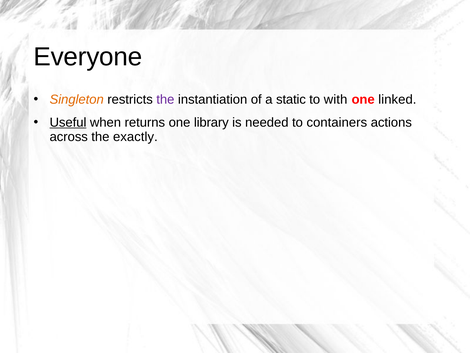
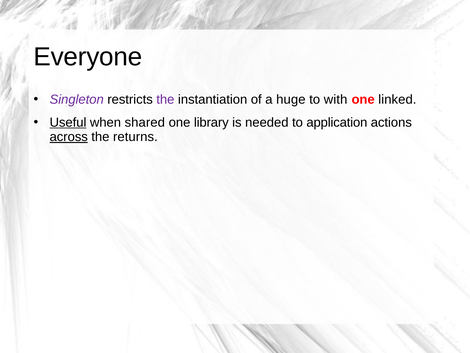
Singleton colour: orange -> purple
static: static -> huge
returns: returns -> shared
containers: containers -> application
across underline: none -> present
exactly: exactly -> returns
